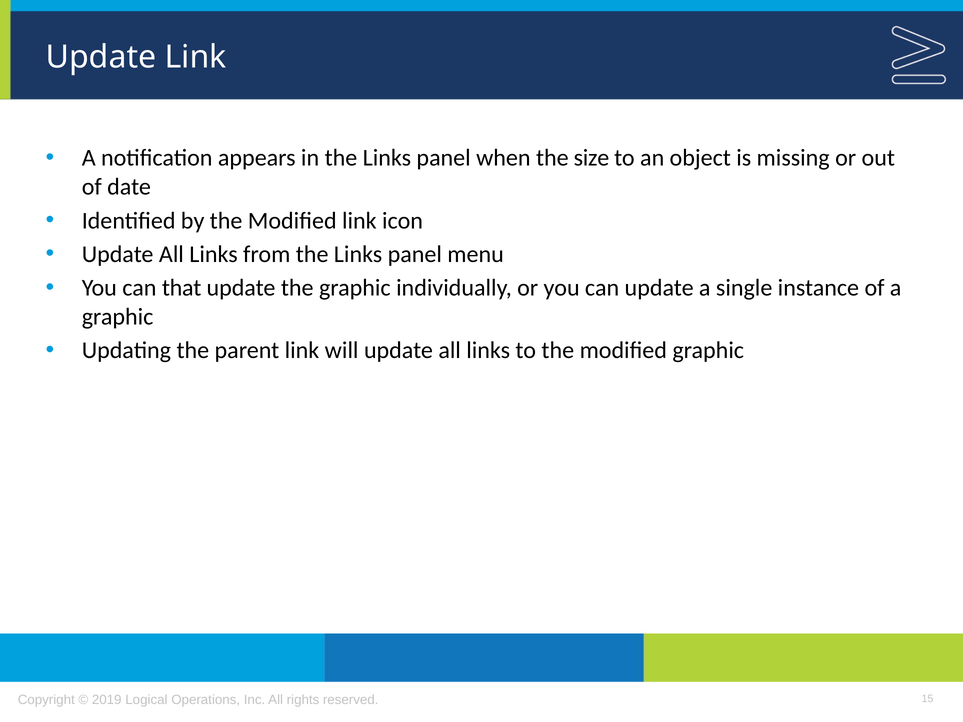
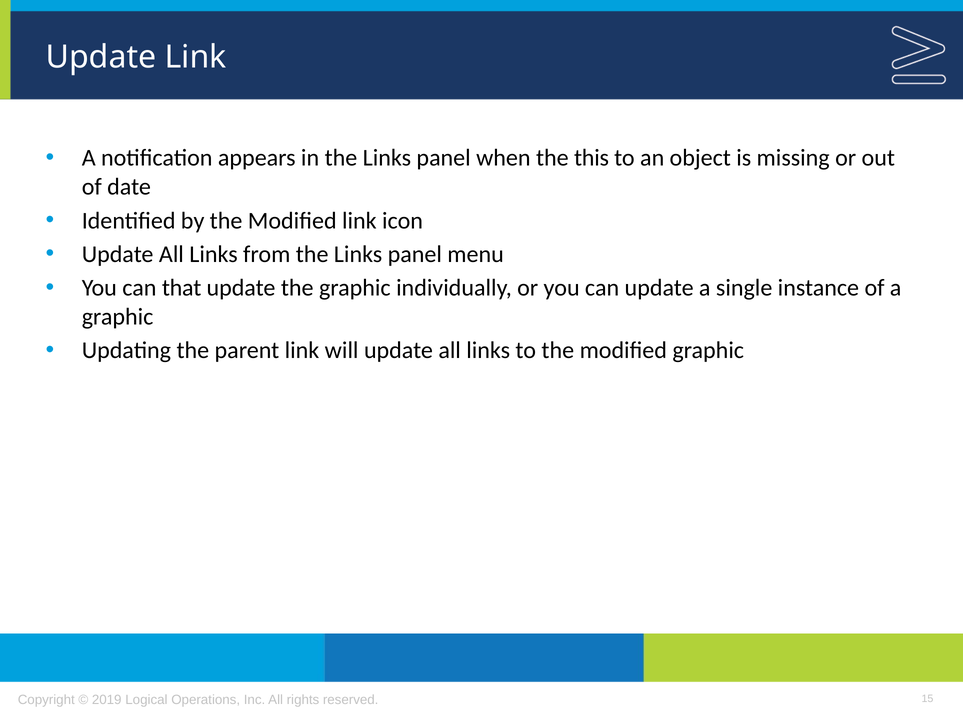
size: size -> this
